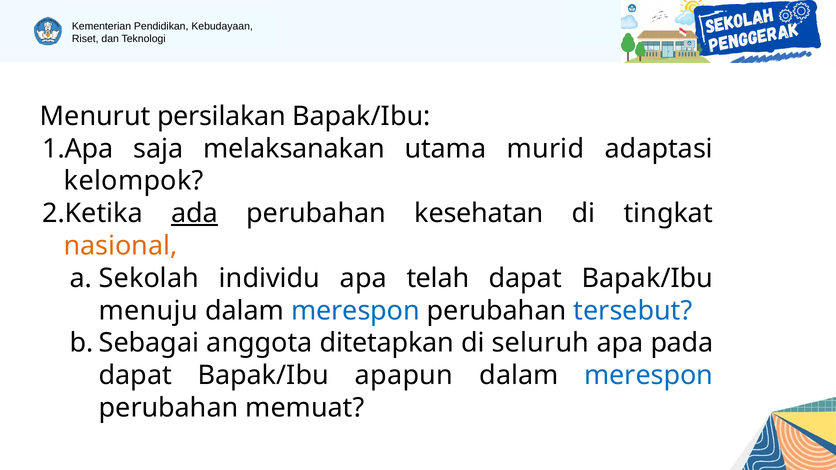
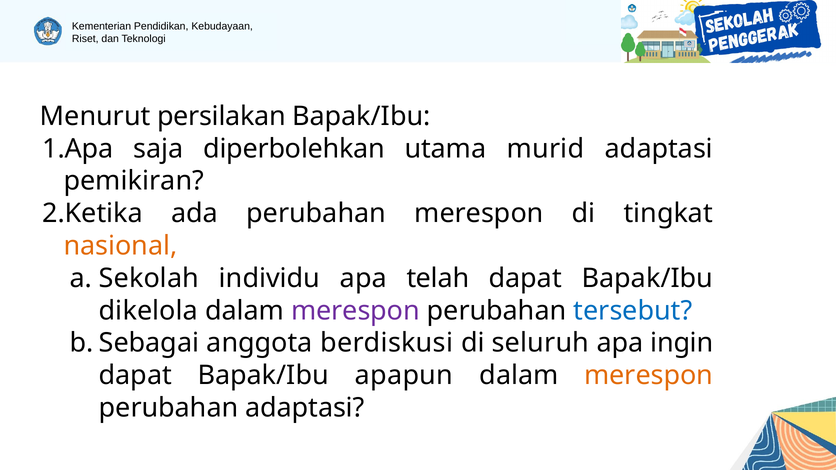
melaksanakan: melaksanakan -> diperbolehkan
kelompok: kelompok -> pemikiran
ada underline: present -> none
perubahan kesehatan: kesehatan -> merespon
menuju: menuju -> dikelola
merespon at (355, 311) colour: blue -> purple
ditetapkan: ditetapkan -> berdiskusi
pada: pada -> ingin
merespon at (649, 376) colour: blue -> orange
perubahan memuat: memuat -> adaptasi
